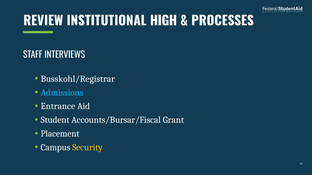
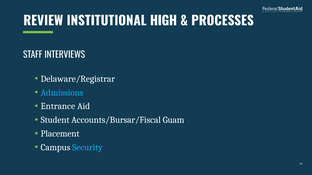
Busskohl/Registrar: Busskohl/Registrar -> Delaware/Registrar
Grant: Grant -> Guam
Security colour: yellow -> light blue
